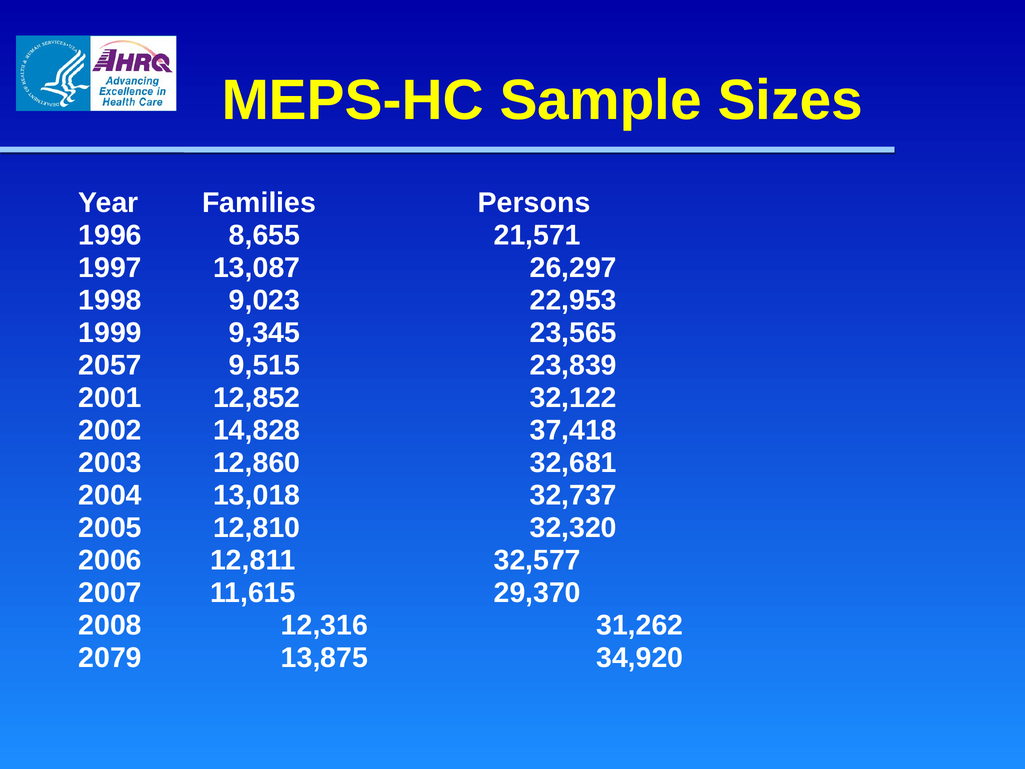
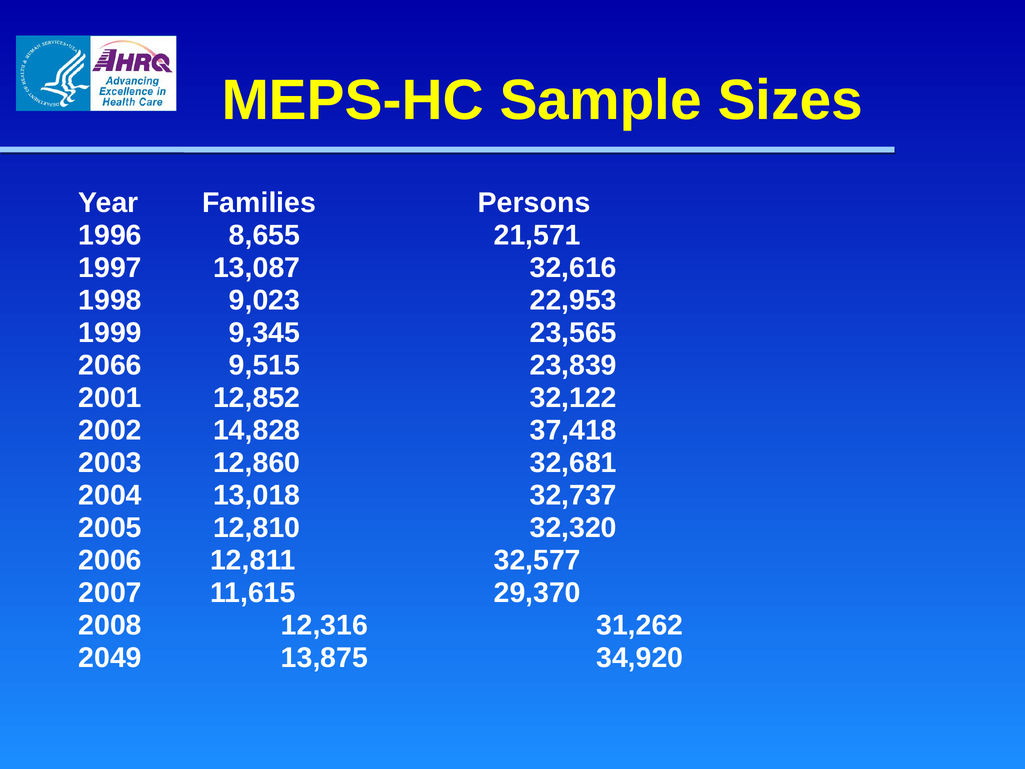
26,297: 26,297 -> 32,616
2057: 2057 -> 2066
2079: 2079 -> 2049
